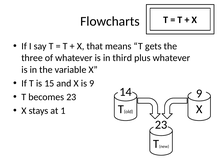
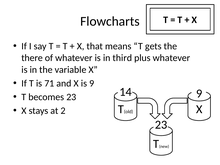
three: three -> there
15: 15 -> 71
1: 1 -> 2
